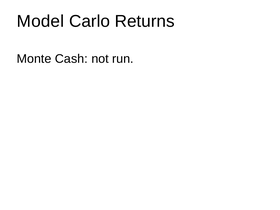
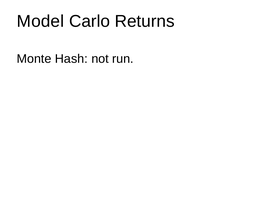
Cash: Cash -> Hash
